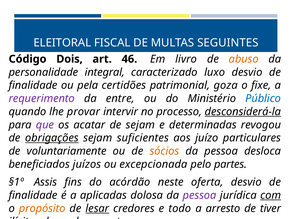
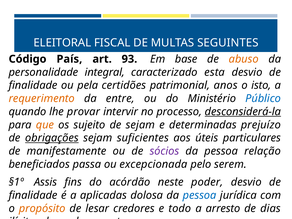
Dois: Dois -> País
46: 46 -> 93
livro: livro -> base
luxo: luxo -> esta
goza: goza -> anos
fixe: fixe -> isto
requerimento colour: purple -> orange
que colour: purple -> orange
acatar: acatar -> sujeito
revogou: revogou -> prejuízo
juízo: juízo -> úteis
voluntariamente: voluntariamente -> manifestamente
sócios colour: orange -> purple
desloca: desloca -> relação
juízos: juízos -> passa
partes: partes -> serem
oferta: oferta -> poder
pessoa at (200, 195) colour: purple -> blue
com underline: present -> none
lesar underline: present -> none
tiver: tiver -> dias
